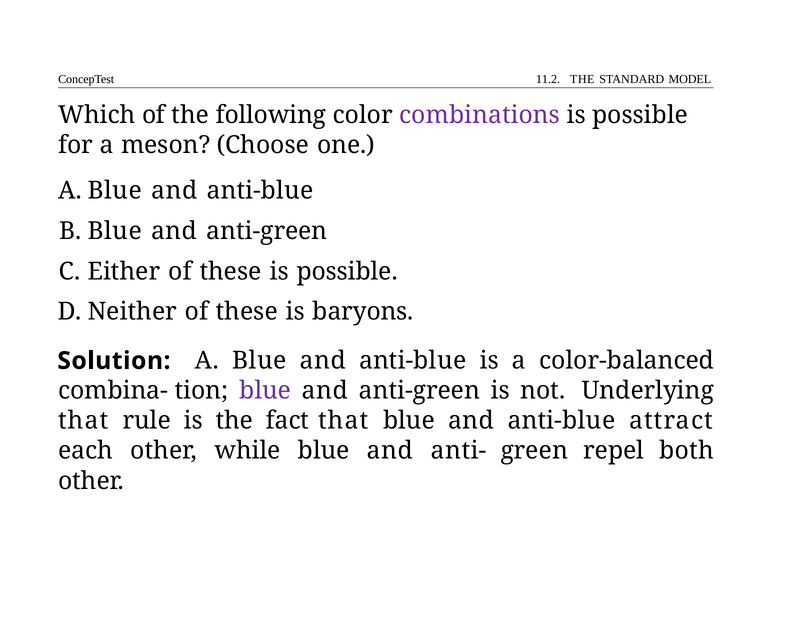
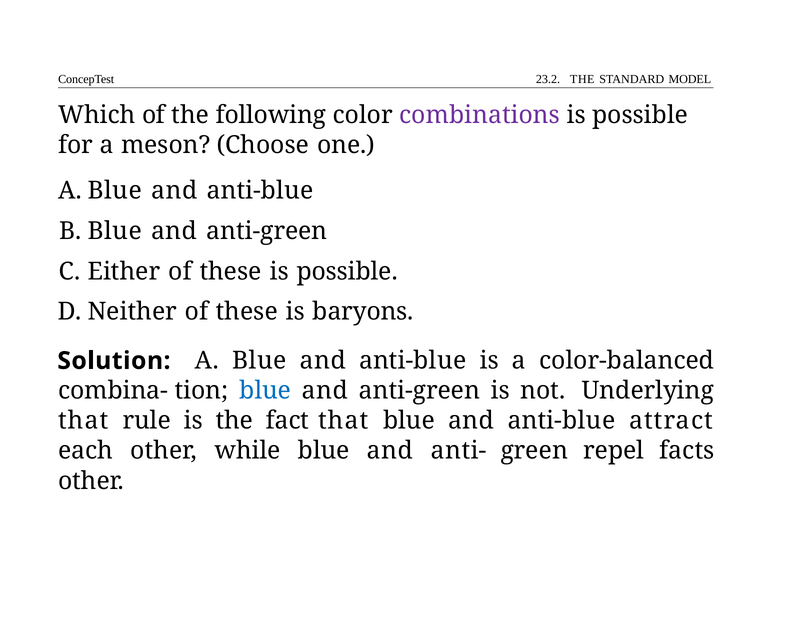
11.2: 11.2 -> 23.2
blue at (265, 391) colour: purple -> blue
both: both -> facts
